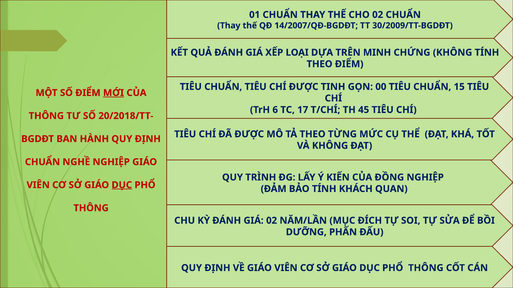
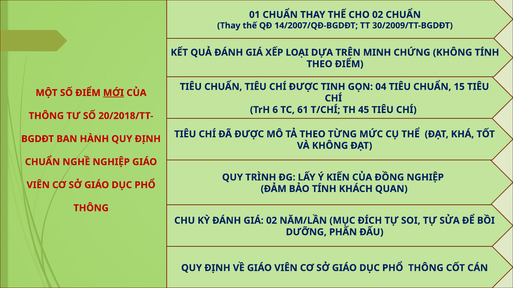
00: 00 -> 04
17: 17 -> 61
DỤC at (122, 185) underline: present -> none
